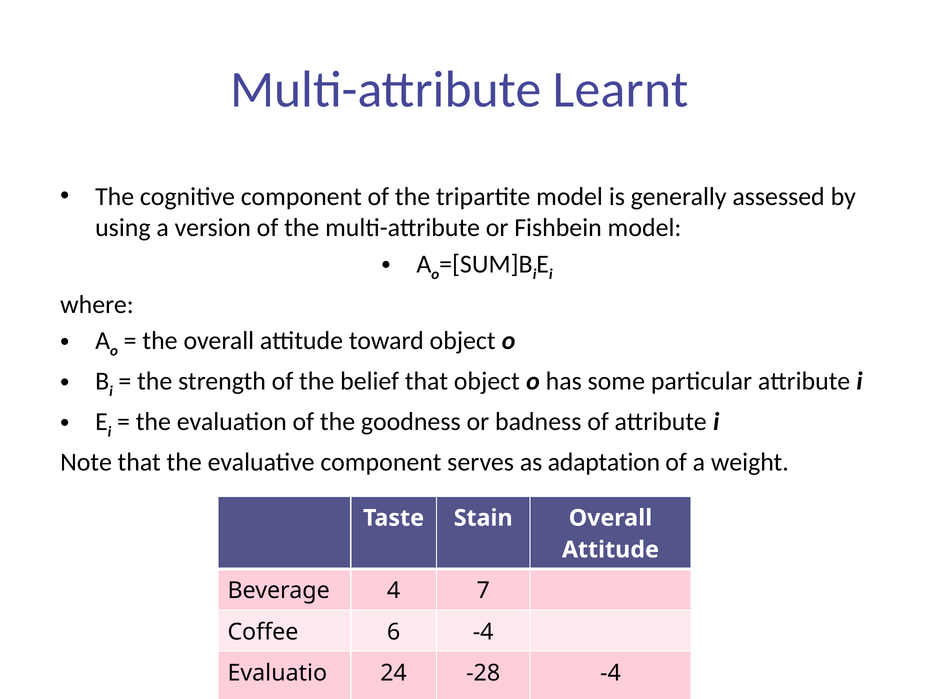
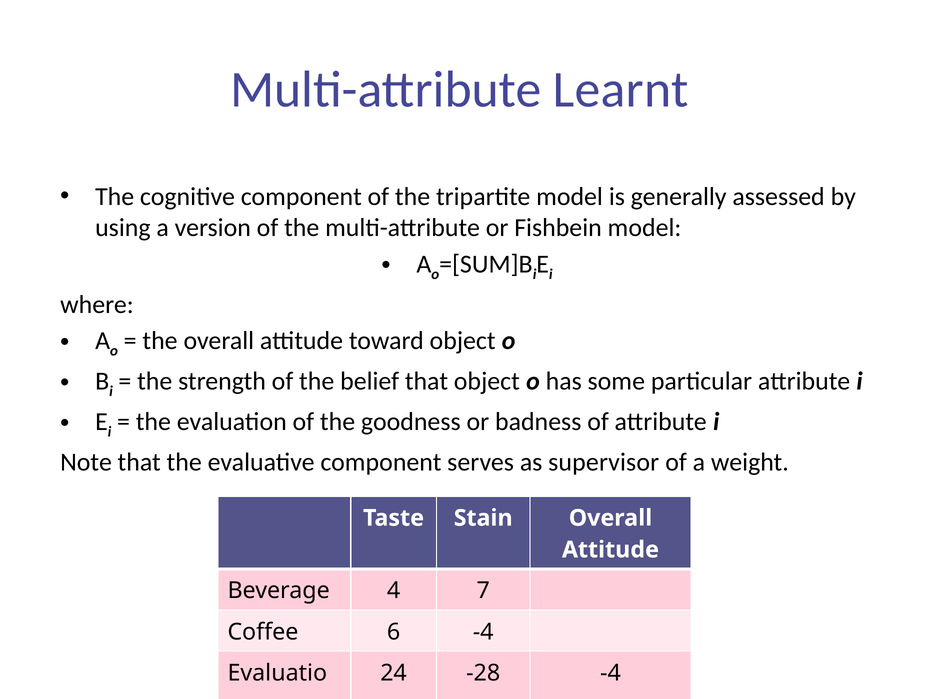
adaptation: adaptation -> supervisor
